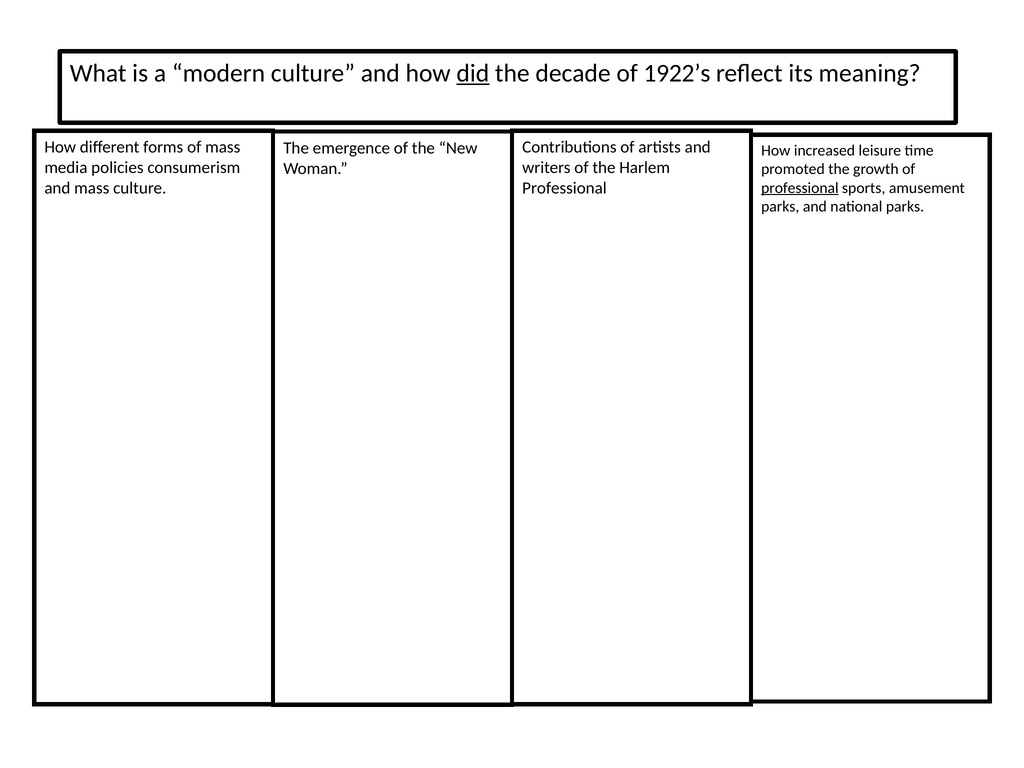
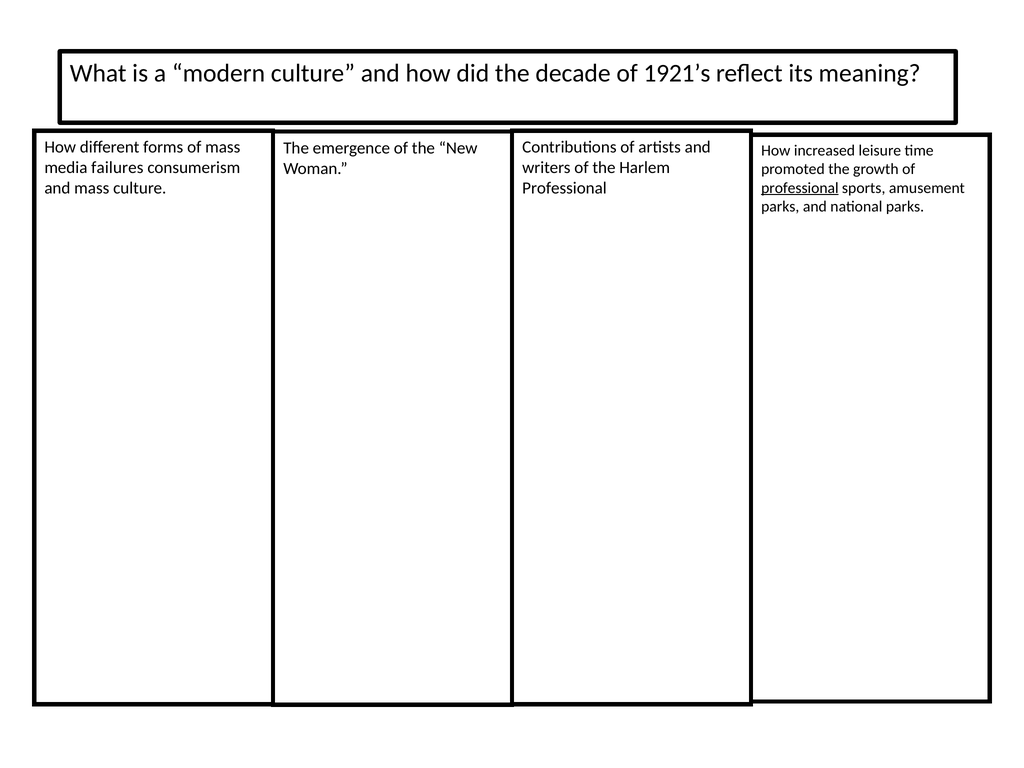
did underline: present -> none
1922’s: 1922’s -> 1921’s
policies: policies -> failures
